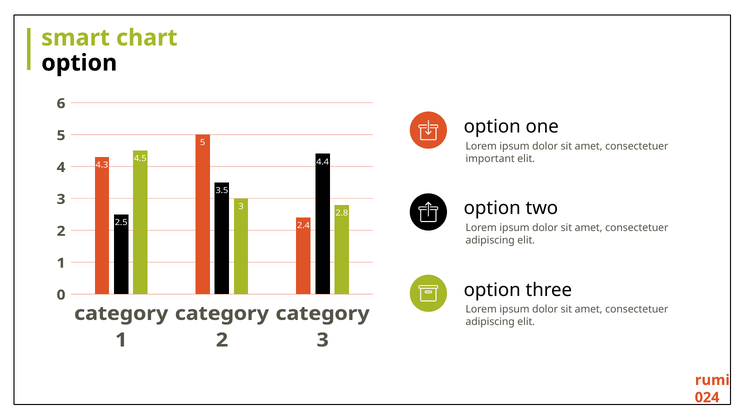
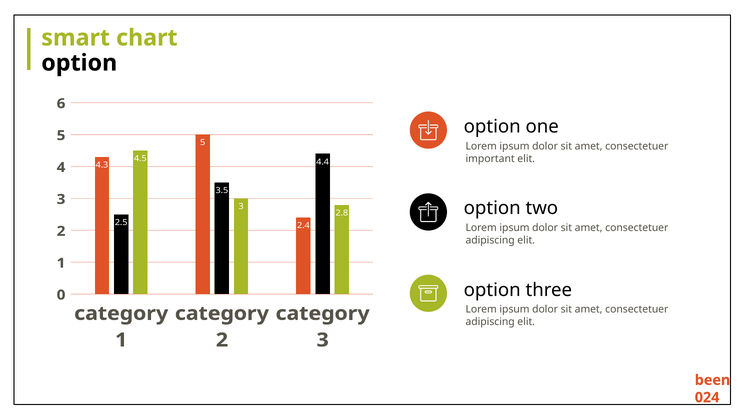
rumi: rumi -> been
